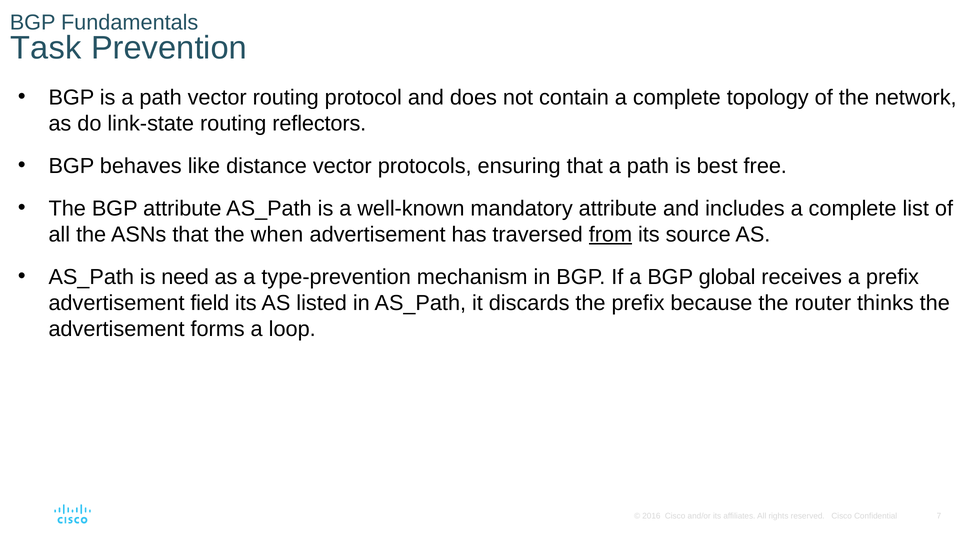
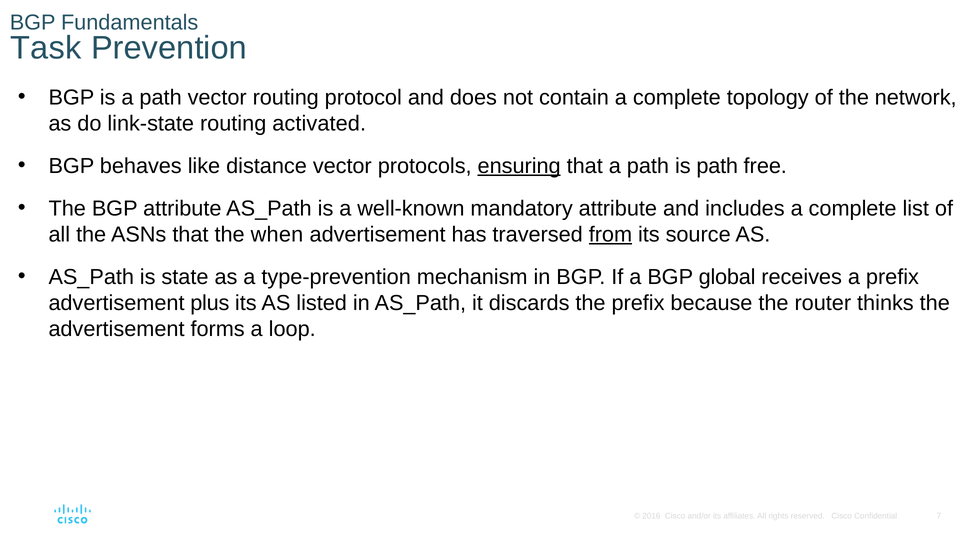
reflectors: reflectors -> activated
ensuring underline: none -> present
is best: best -> path
need: need -> state
field: field -> plus
